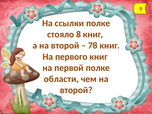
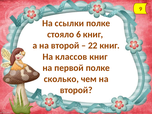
8: 8 -> 6
78: 78 -> 22
первого: первого -> классов
области: области -> сколько
